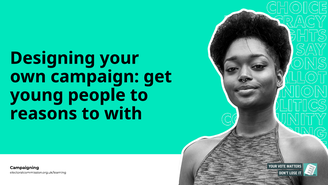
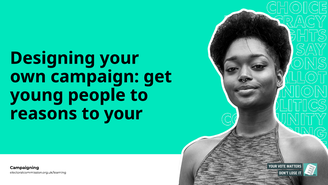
to with: with -> your
